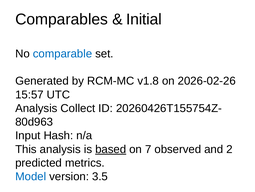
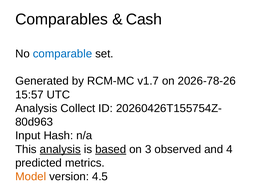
Initial: Initial -> Cash
v1.8: v1.8 -> v1.7
2026-02-26: 2026-02-26 -> 2026-78-26
analysis at (60, 149) underline: none -> present
7: 7 -> 3
2: 2 -> 4
Model colour: blue -> orange
3.5: 3.5 -> 4.5
